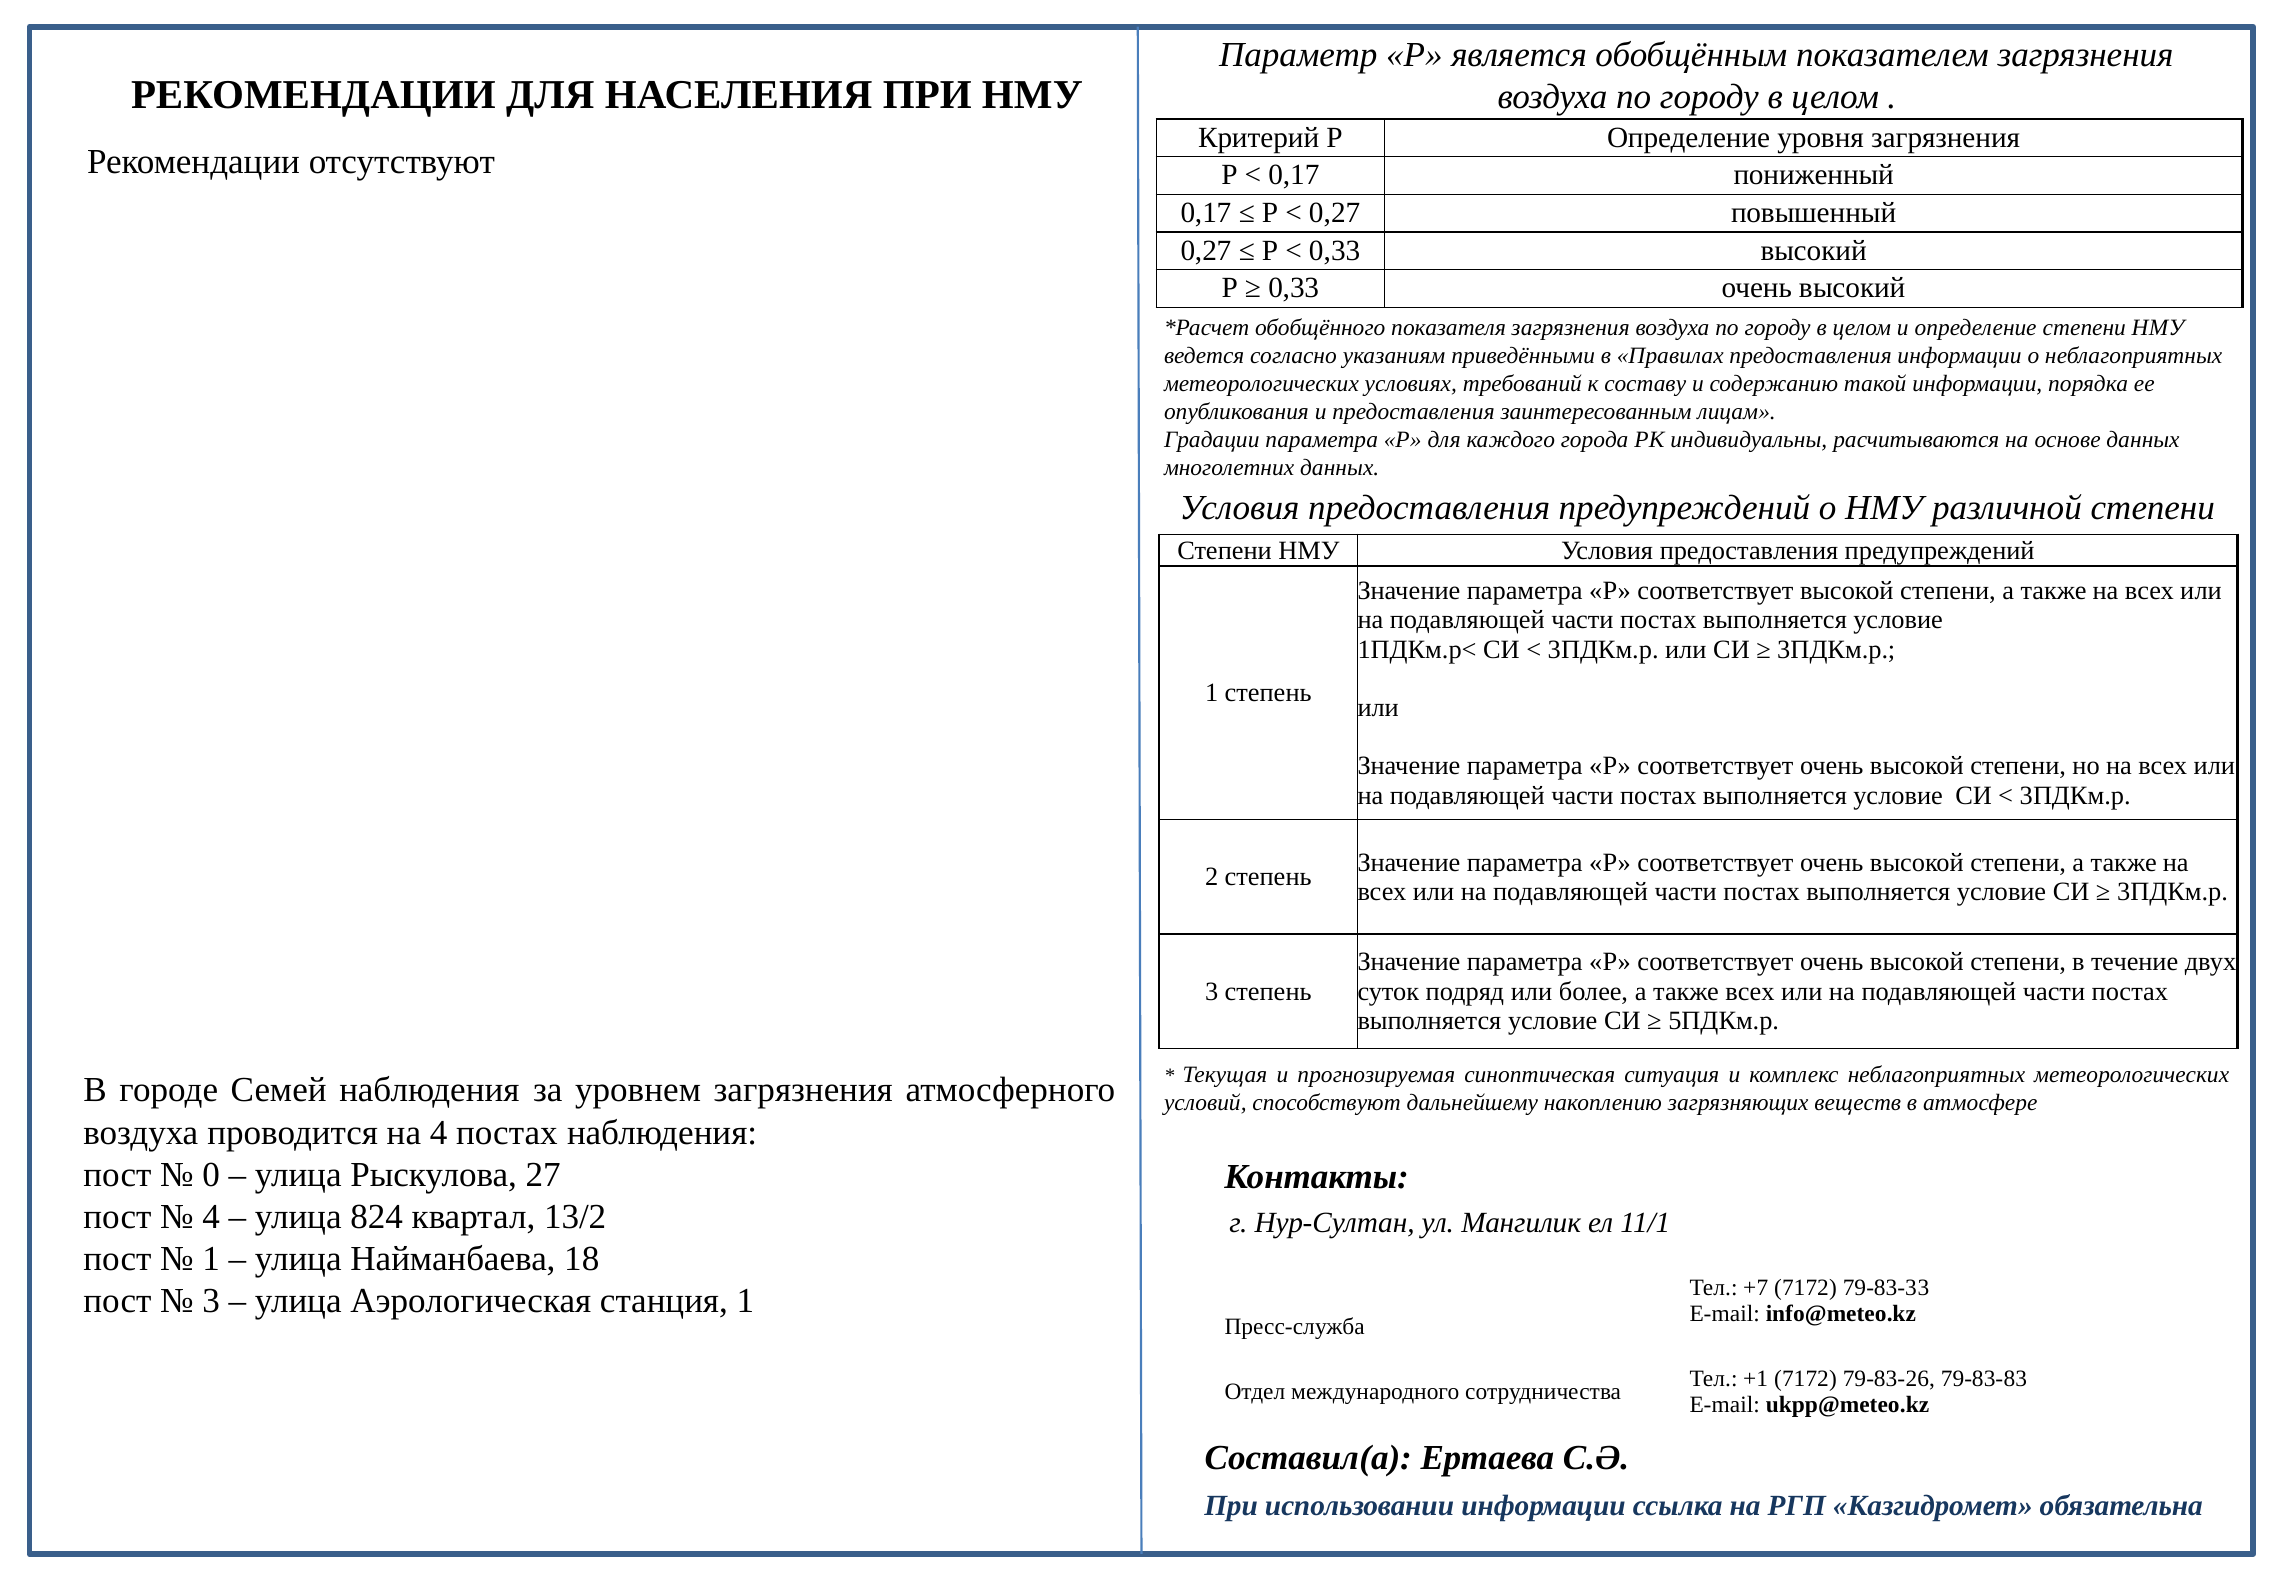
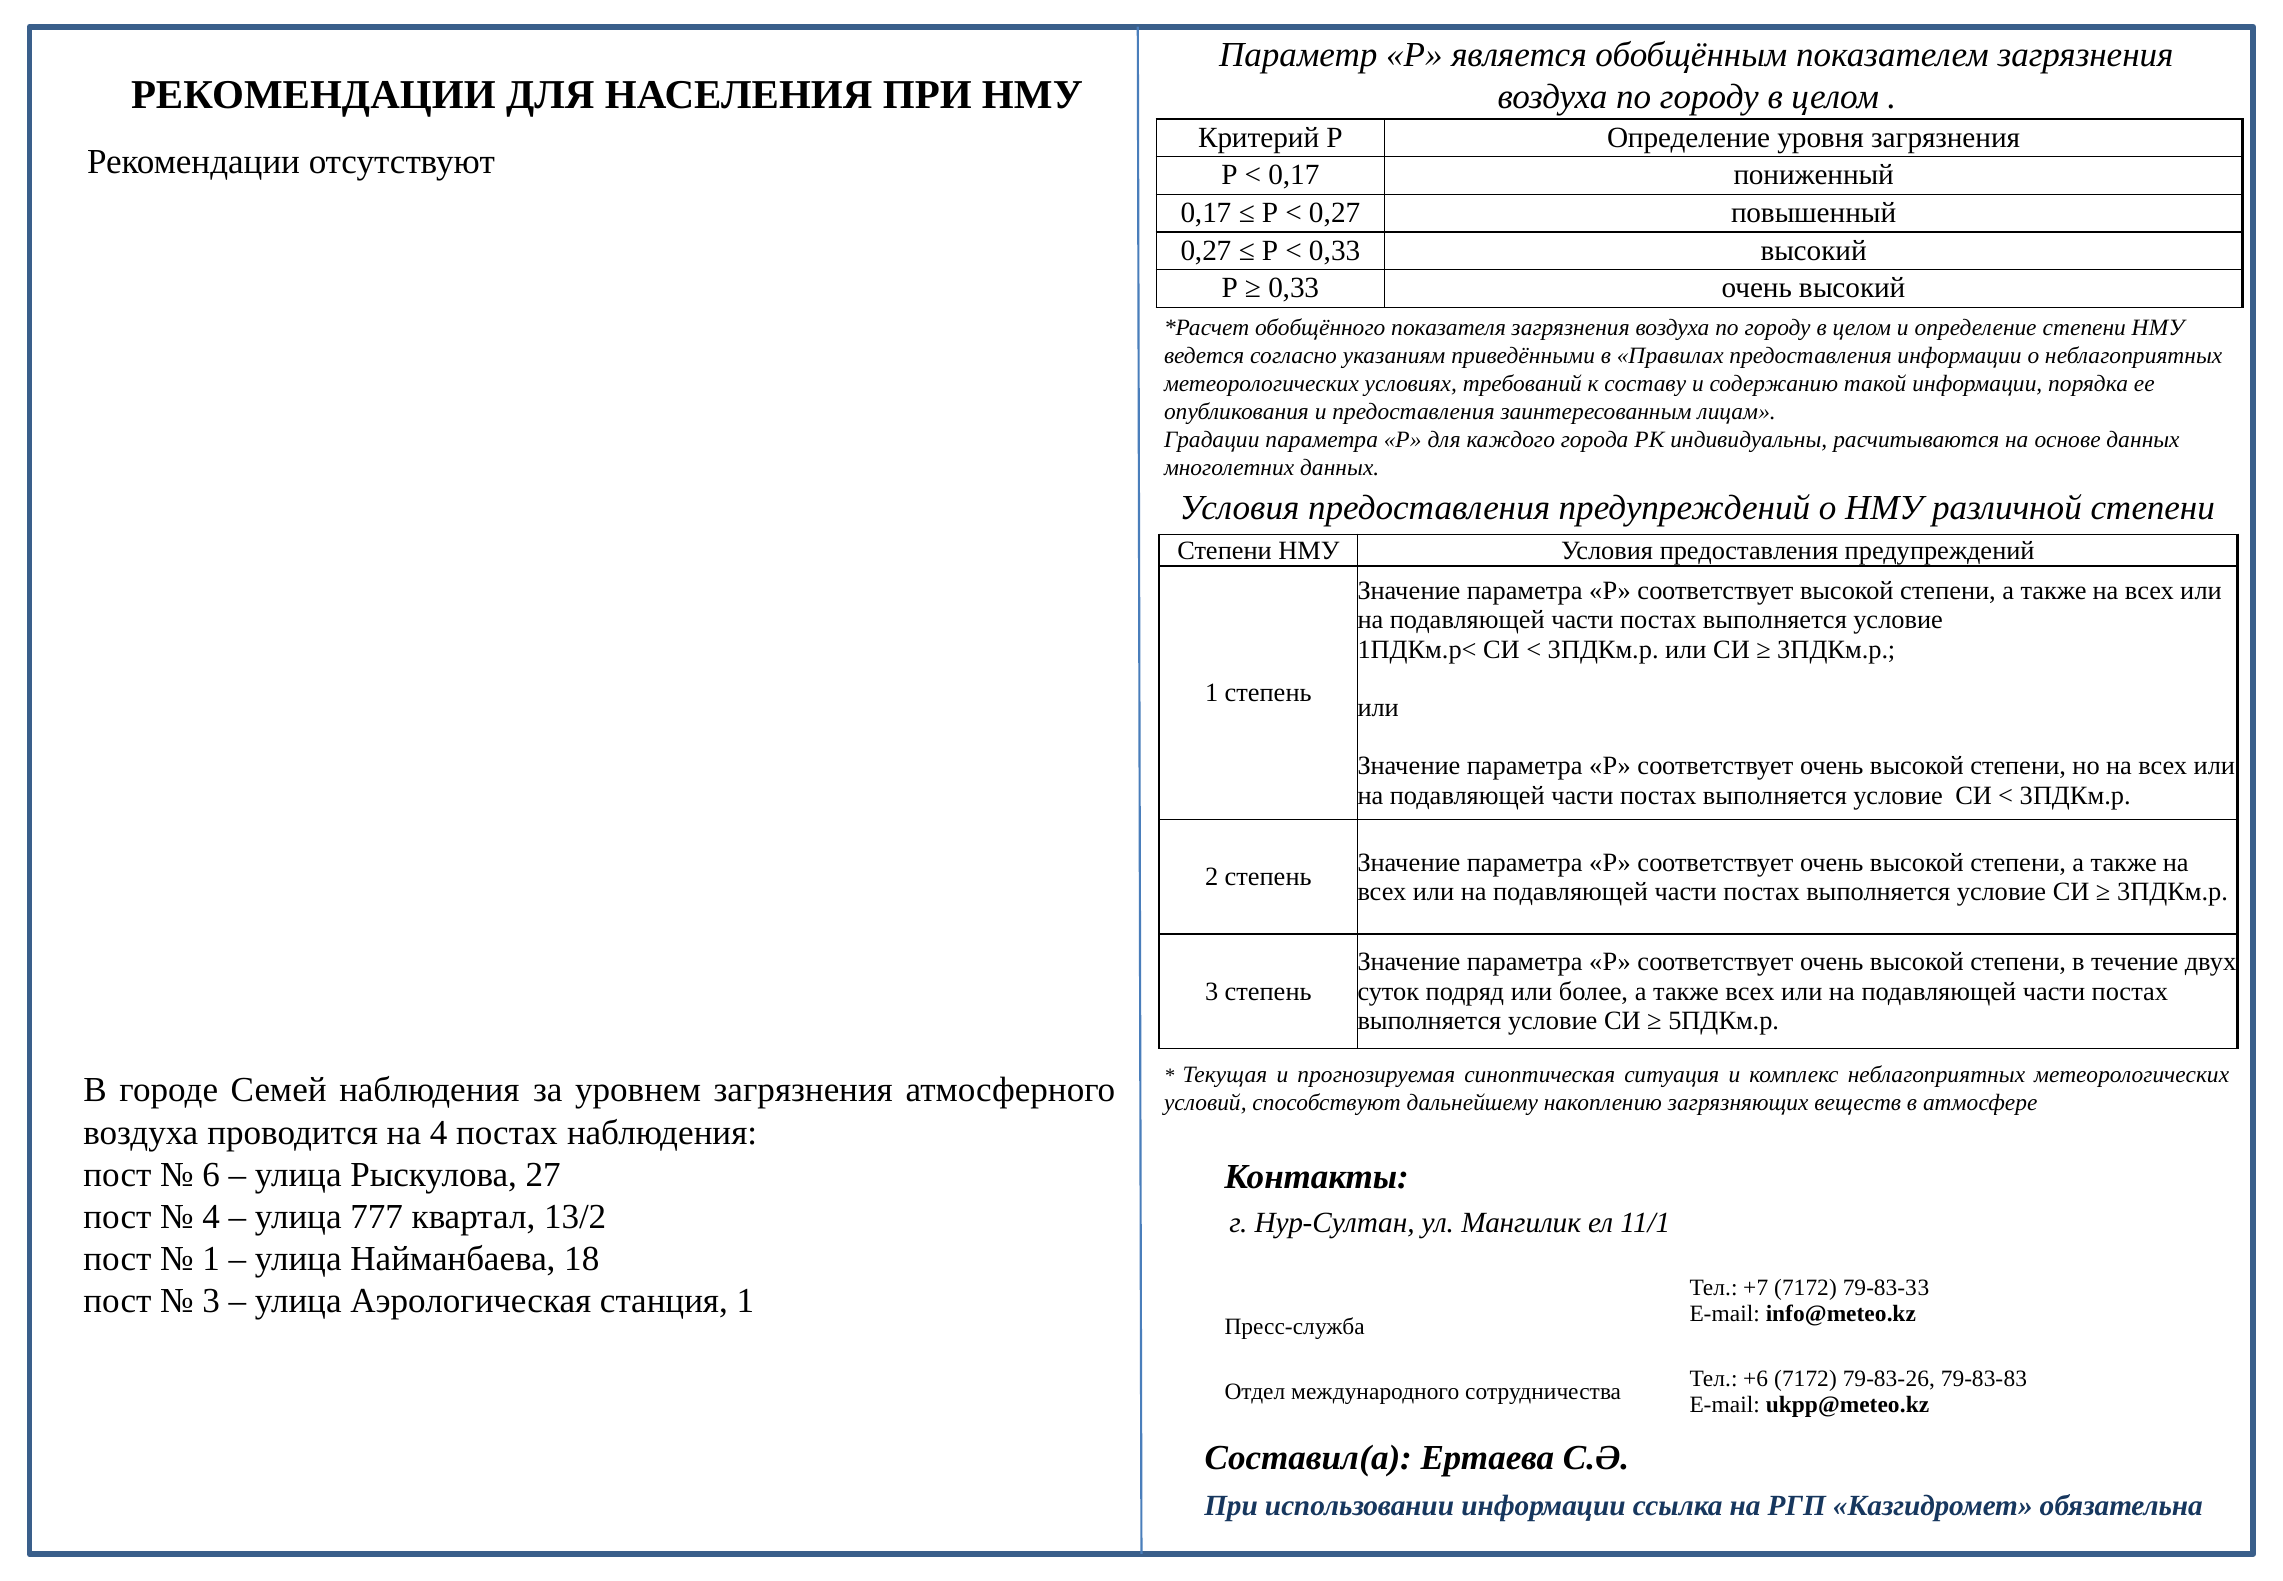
0: 0 -> 6
824: 824 -> 777
+1: +1 -> +6
